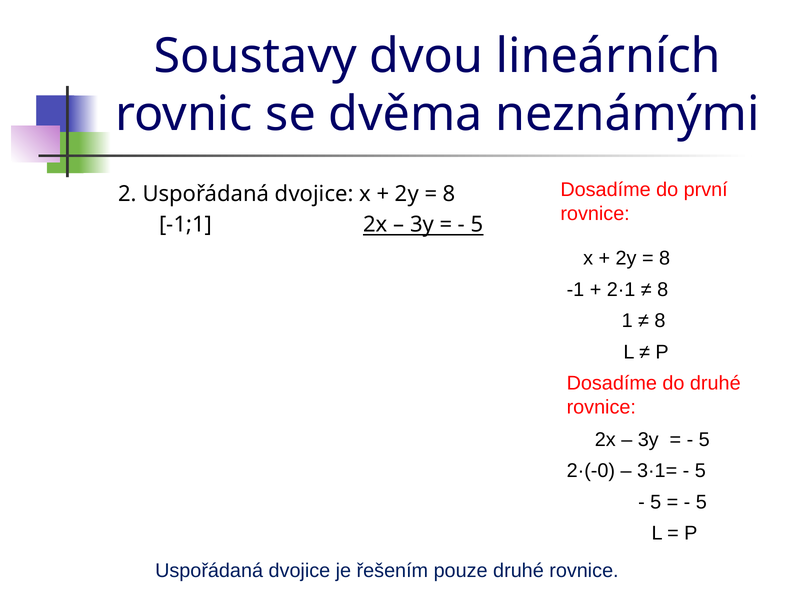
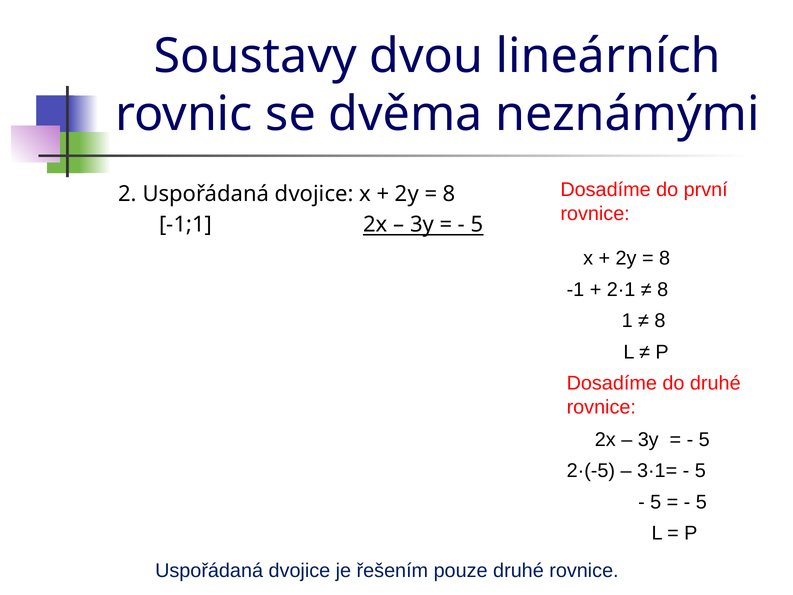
2·(-0: 2·(-0 -> 2·(-5
